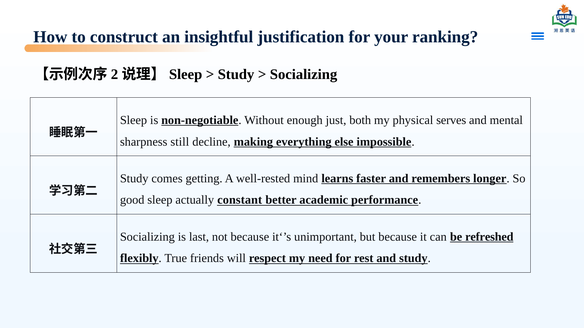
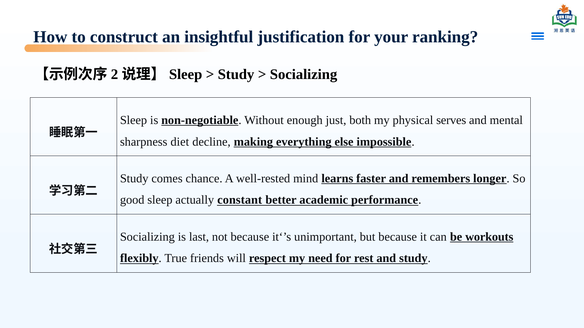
still: still -> diet
getting: getting -> chance
refreshed: refreshed -> workouts
